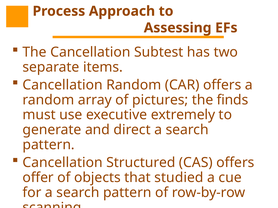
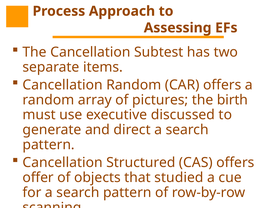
finds: finds -> birth
extremely: extremely -> discussed
